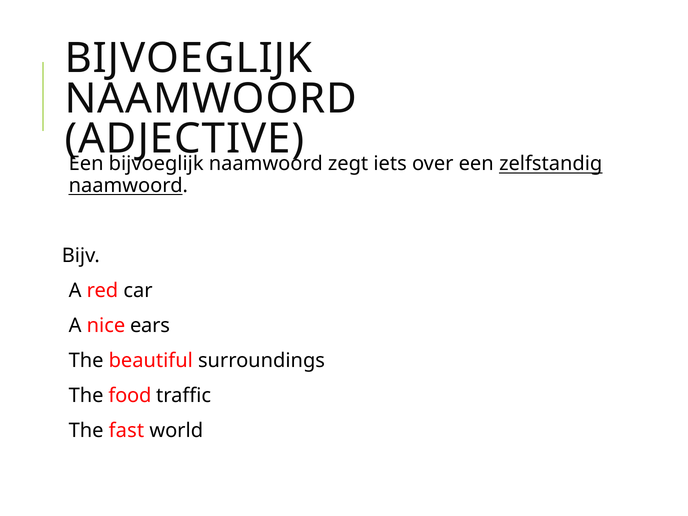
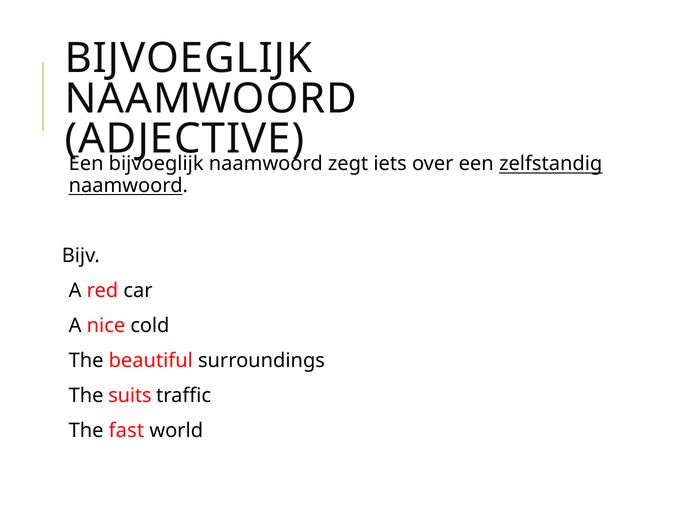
ears: ears -> cold
food: food -> suits
